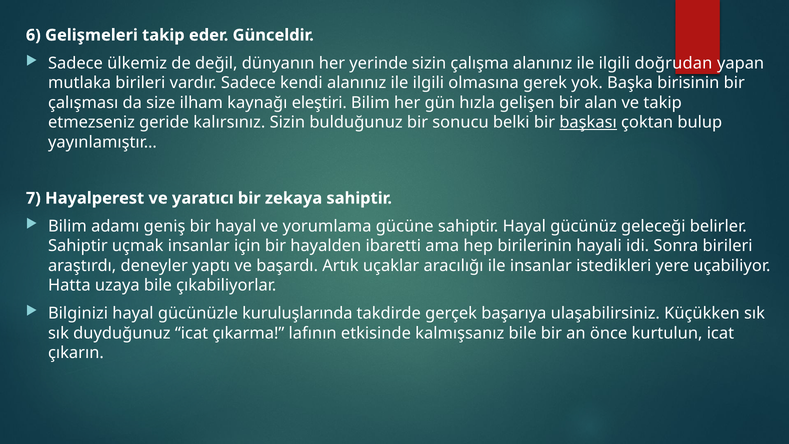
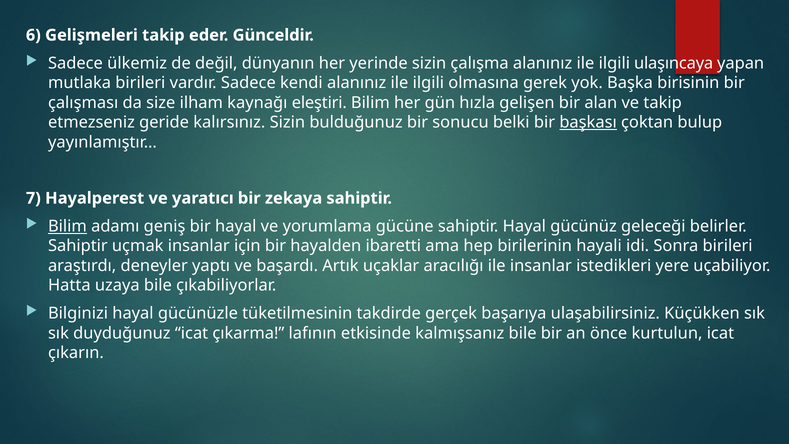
doğrudan: doğrudan -> ulaşıncaya
Bilim at (67, 226) underline: none -> present
kuruluşlarında: kuruluşlarında -> tüketilmesinin
